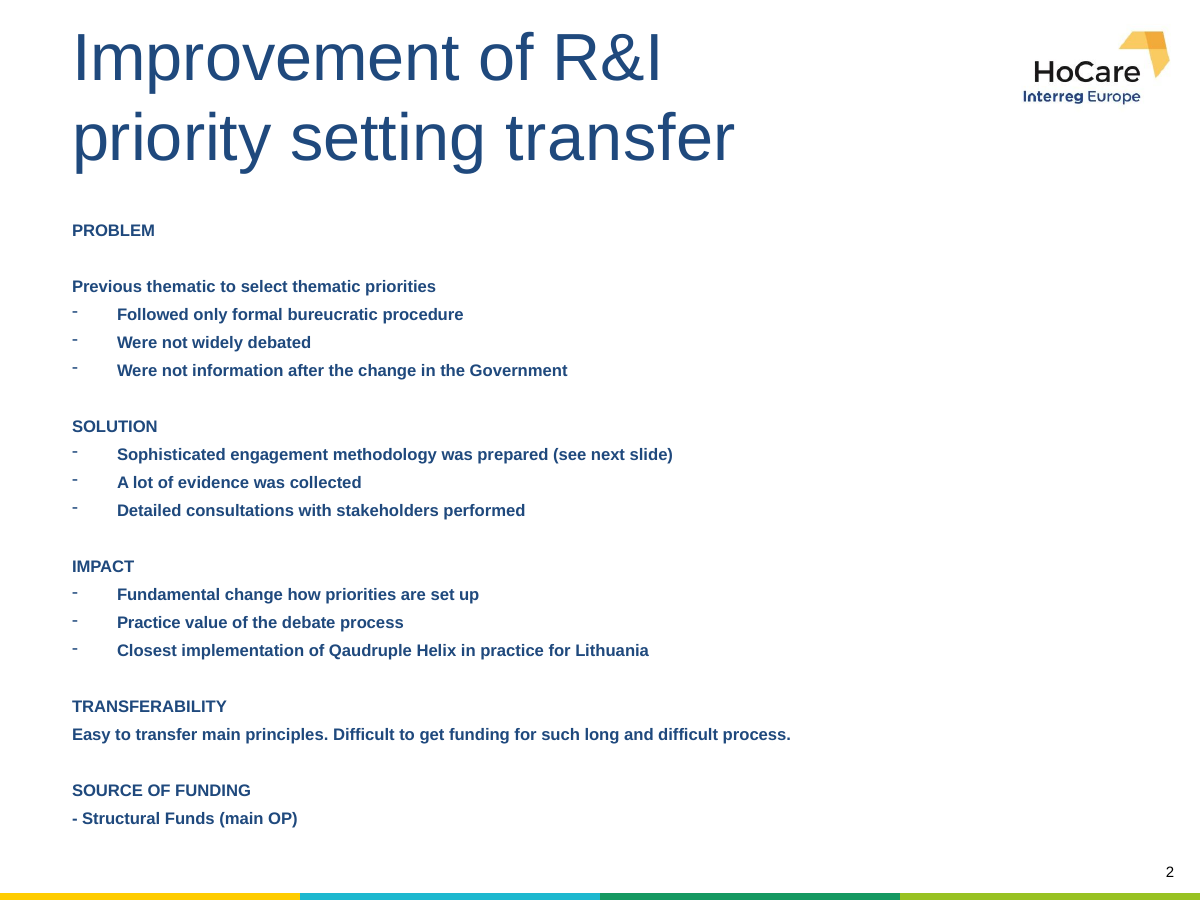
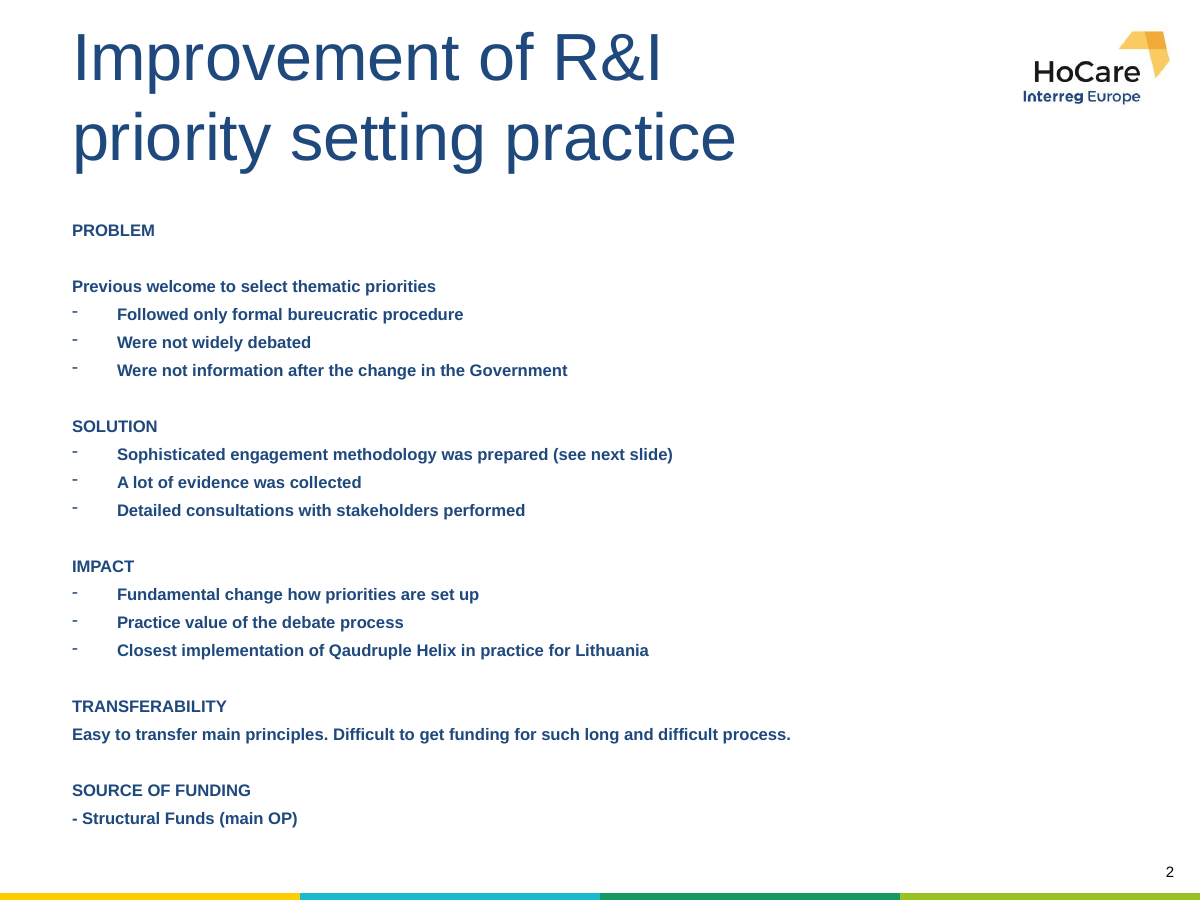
setting transfer: transfer -> practice
Previous thematic: thematic -> welcome
